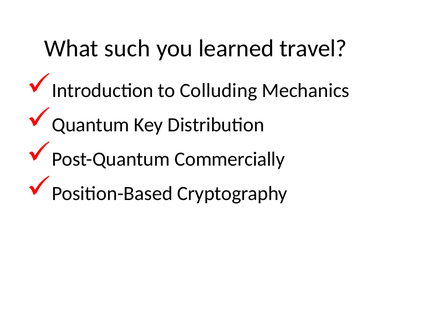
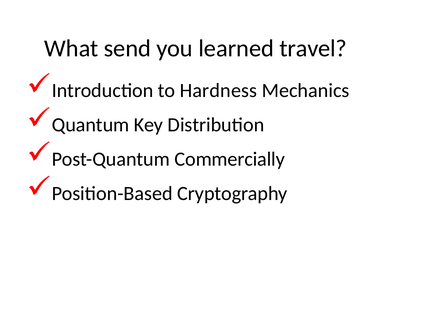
such: such -> send
Colluding: Colluding -> Hardness
